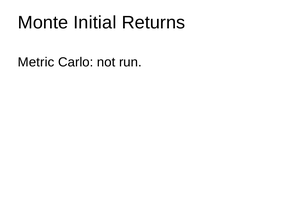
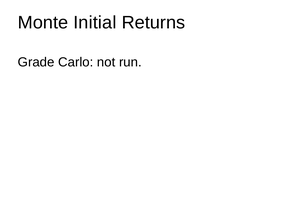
Metric: Metric -> Grade
